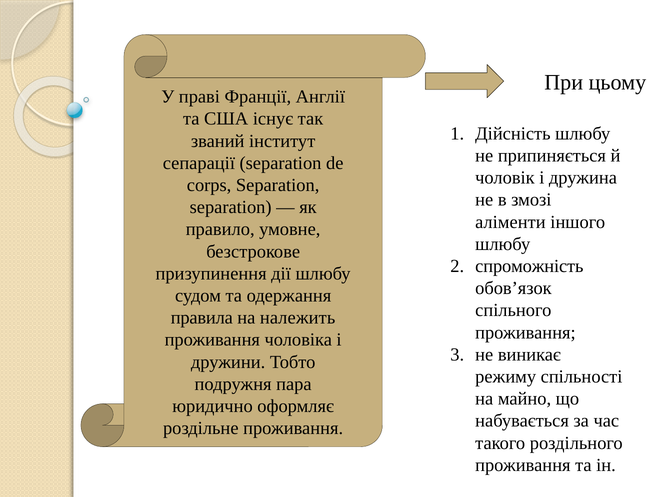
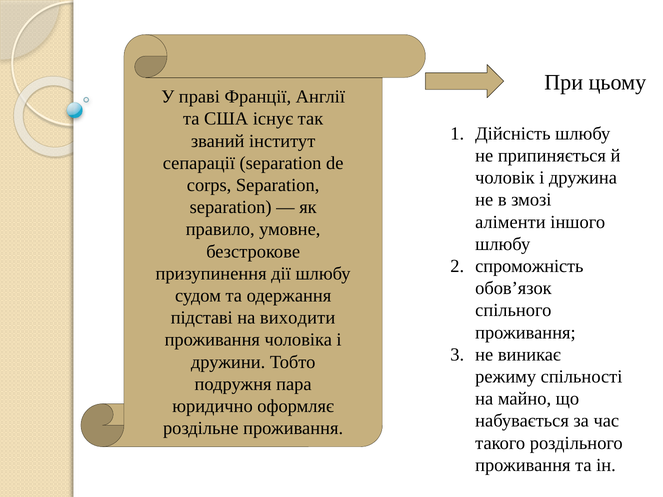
правила: правила -> підставі
належить: належить -> виходити
